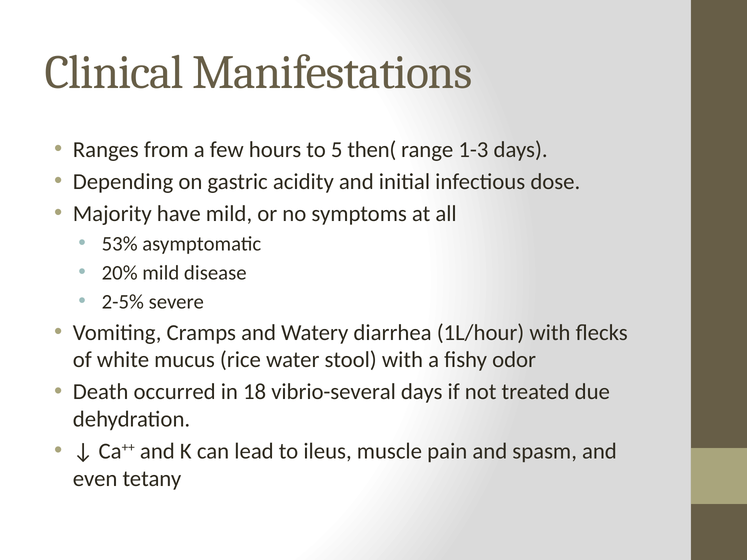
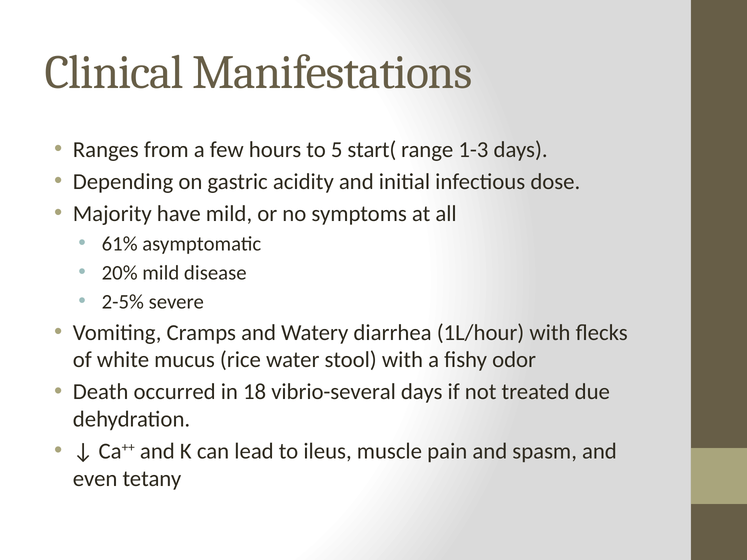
then(: then( -> start(
53%: 53% -> 61%
